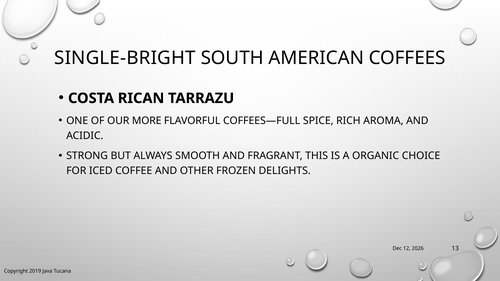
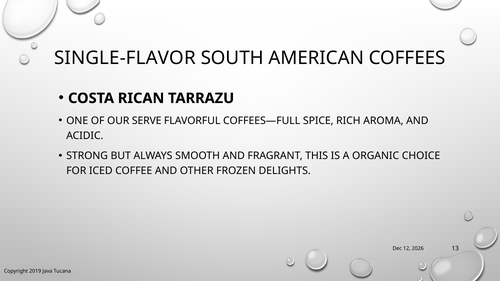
SINGLE-BRIGHT: SINGLE-BRIGHT -> SINGLE-FLAVOR
MORE: MORE -> SERVE
